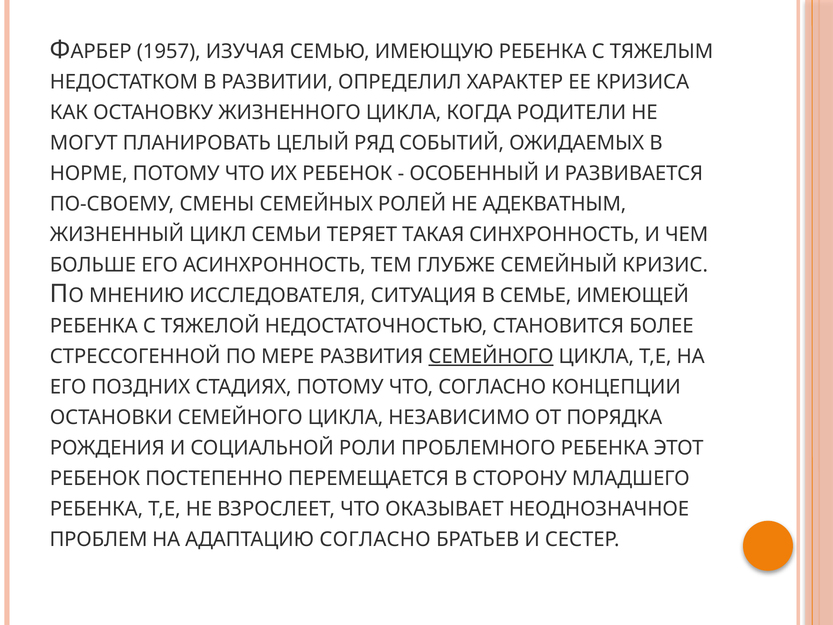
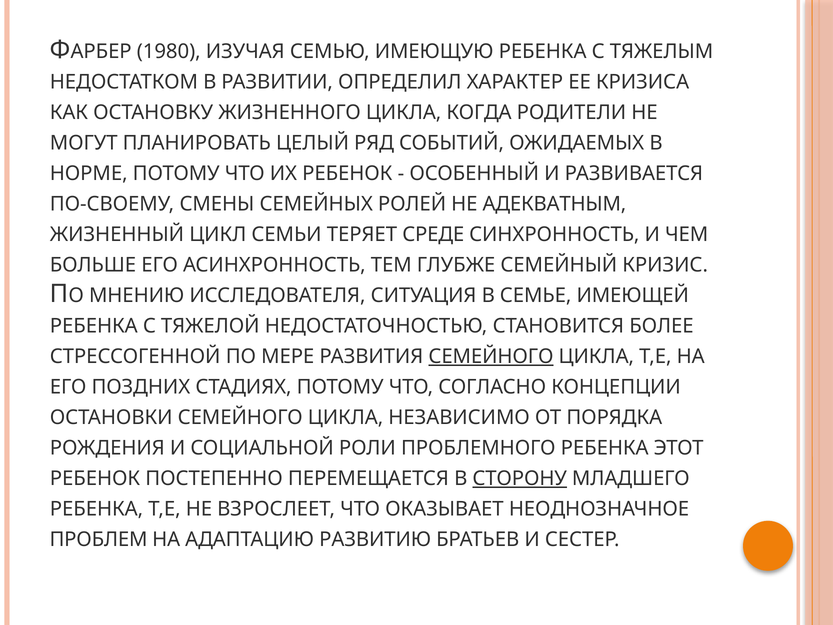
1957: 1957 -> 1980
ТАКАЯ: ТАКАЯ -> СРЕДЕ
СТОРОНУ underline: none -> present
АДАПТАЦИЮ СОГЛАСНО: СОГЛАСНО -> РАЗВИТИЮ
